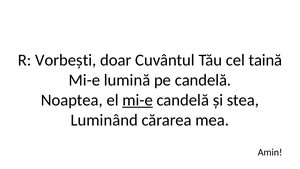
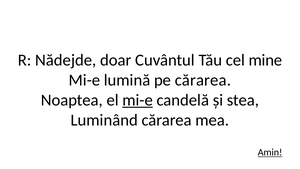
Vorbești: Vorbești -> Nădejde
taină: taină -> mine
pe candelă: candelă -> cărarea
Amin underline: none -> present
